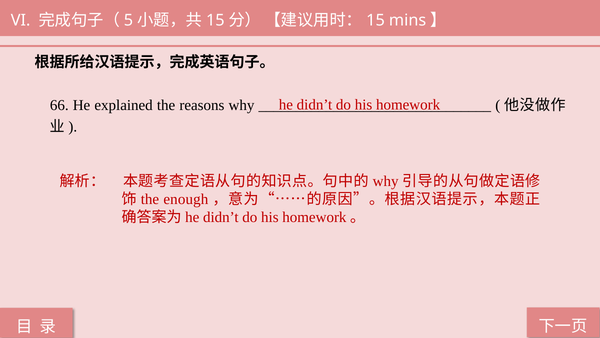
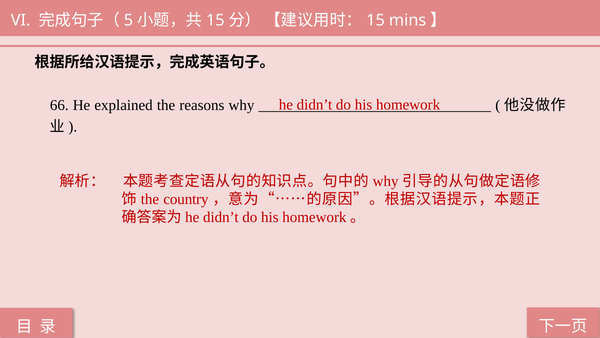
enough: enough -> country
